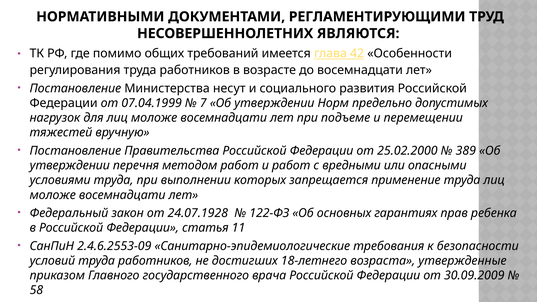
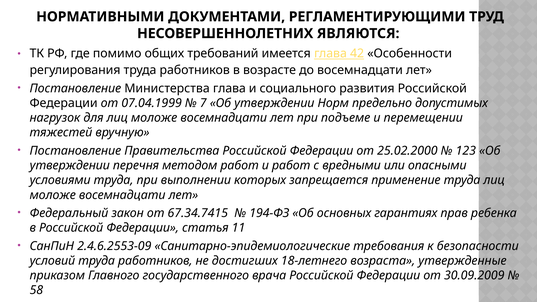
Министерства несут: несут -> глава
389: 389 -> 123
24.07.1928: 24.07.1928 -> 67.34.7415
122-ФЗ: 122-ФЗ -> 194-ФЗ
